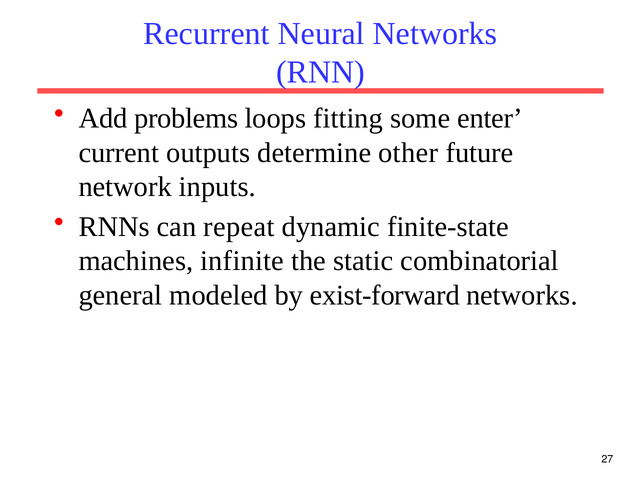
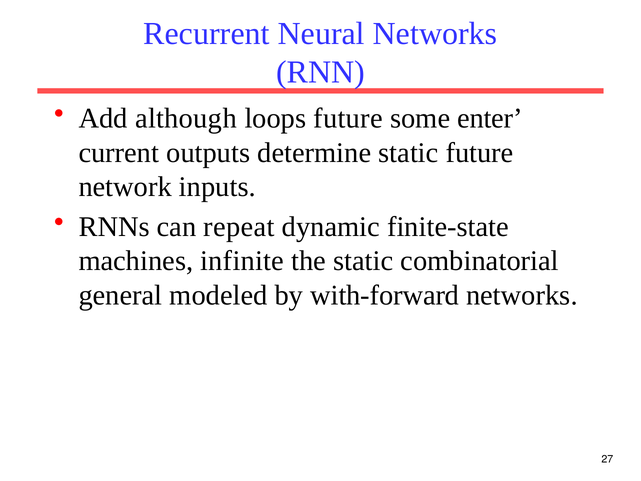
problems: problems -> although
loops fitting: fitting -> future
determine other: other -> static
exist-forward: exist-forward -> with-forward
